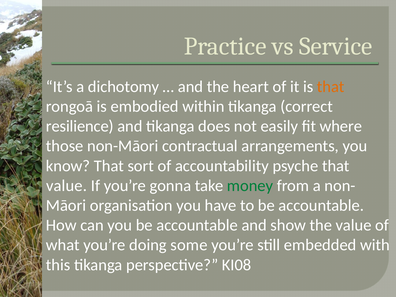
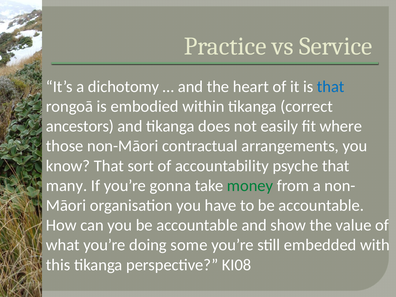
that at (331, 87) colour: orange -> blue
resilience: resilience -> ancestors
value at (66, 186): value -> many
